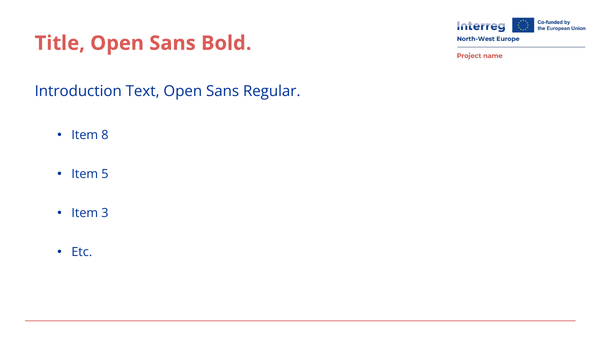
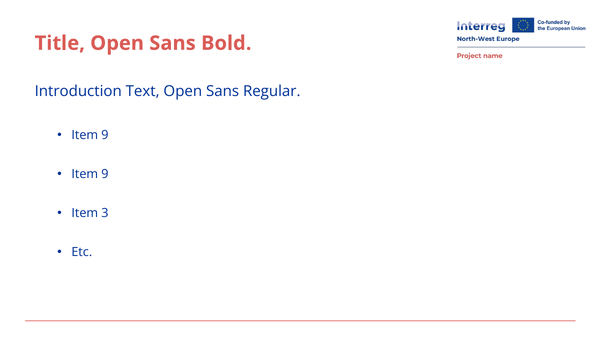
8 at (105, 135): 8 -> 9
5 at (105, 174): 5 -> 9
